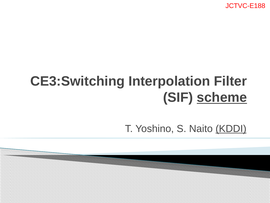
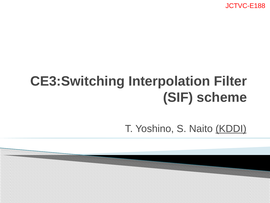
scheme underline: present -> none
